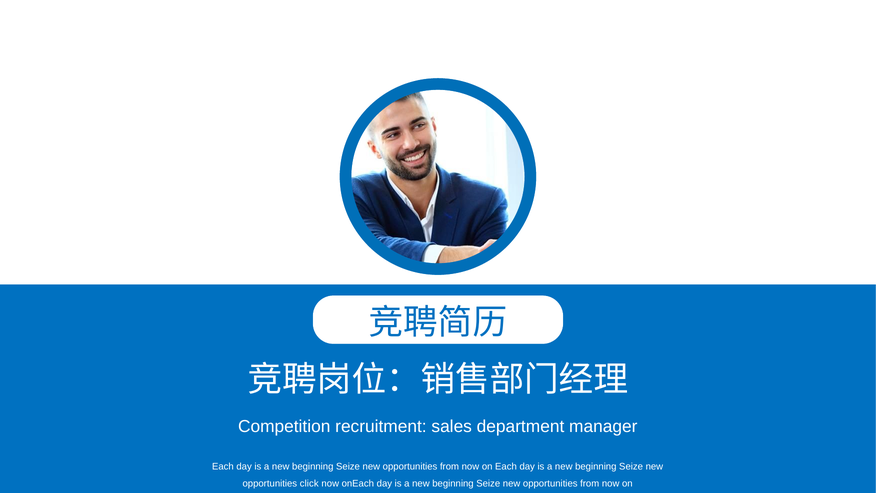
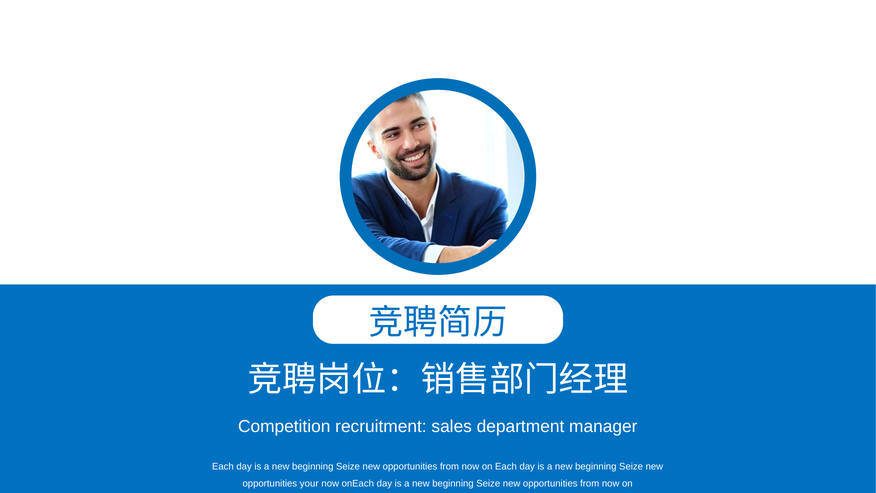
click: click -> your
